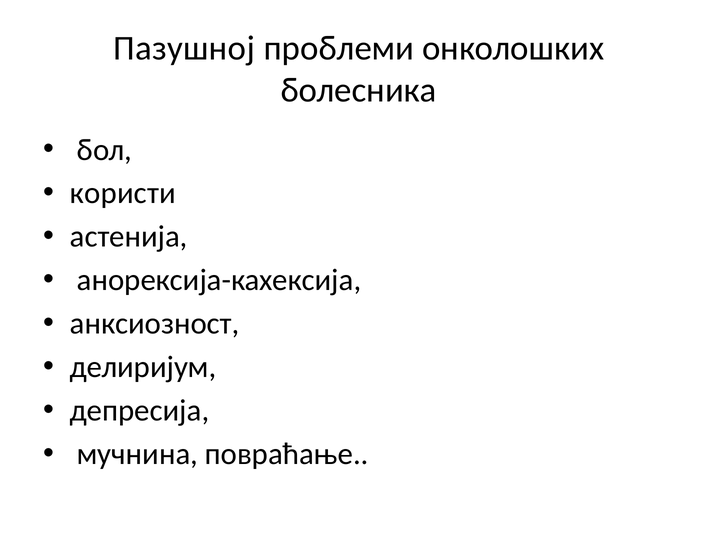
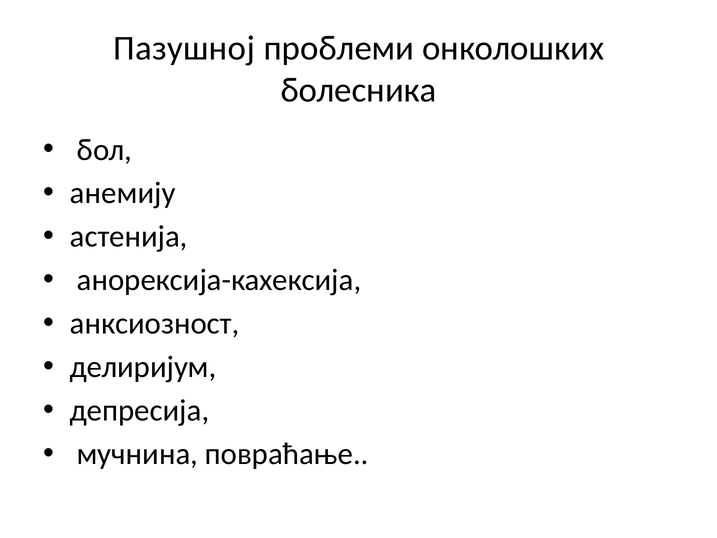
користи: користи -> анемију
